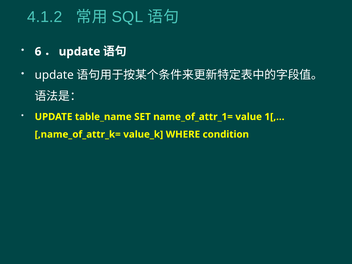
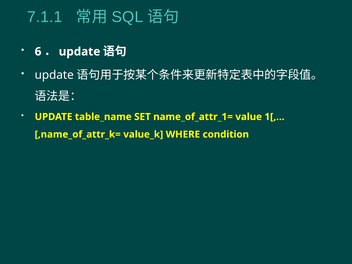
4.1.2: 4.1.2 -> 7.1.1
